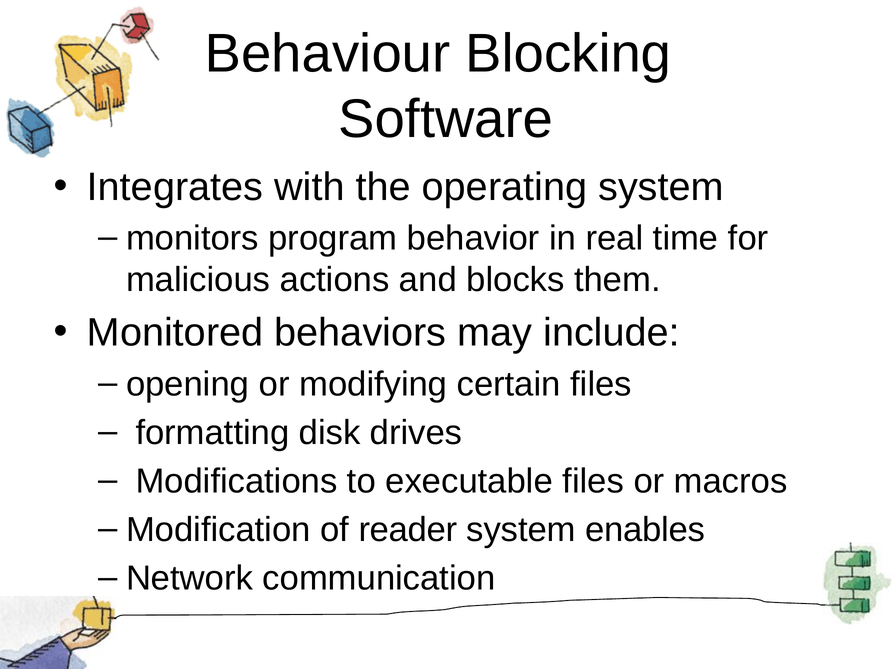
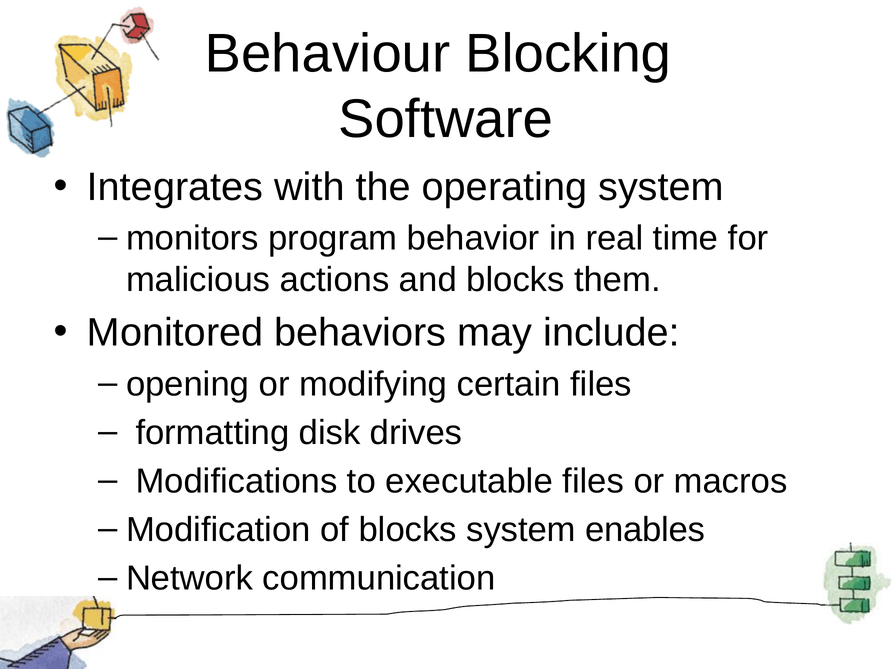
of reader: reader -> blocks
